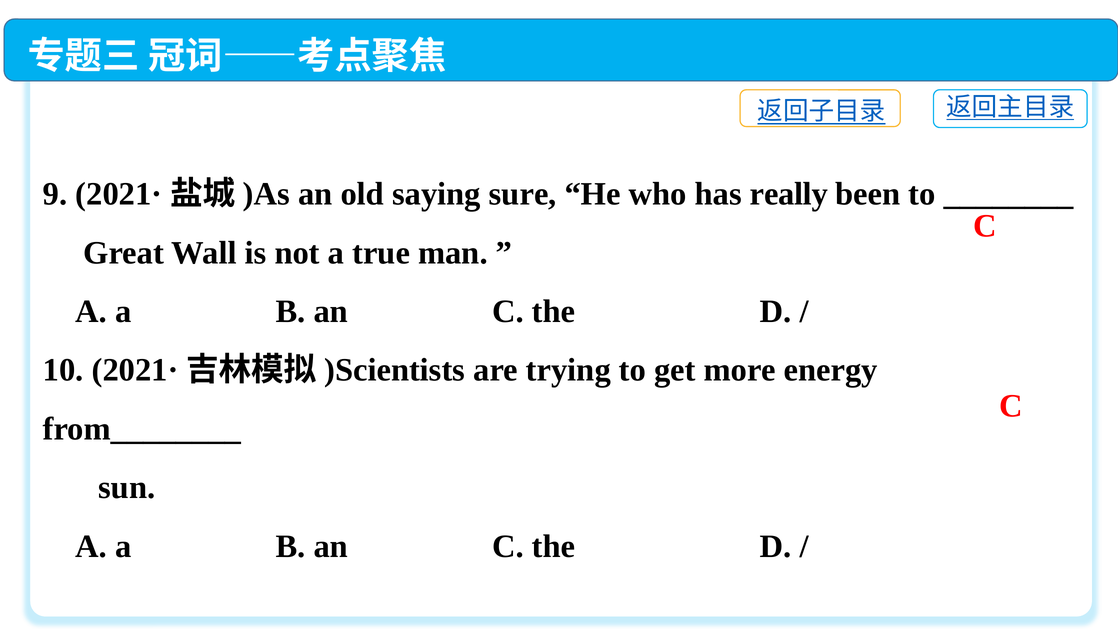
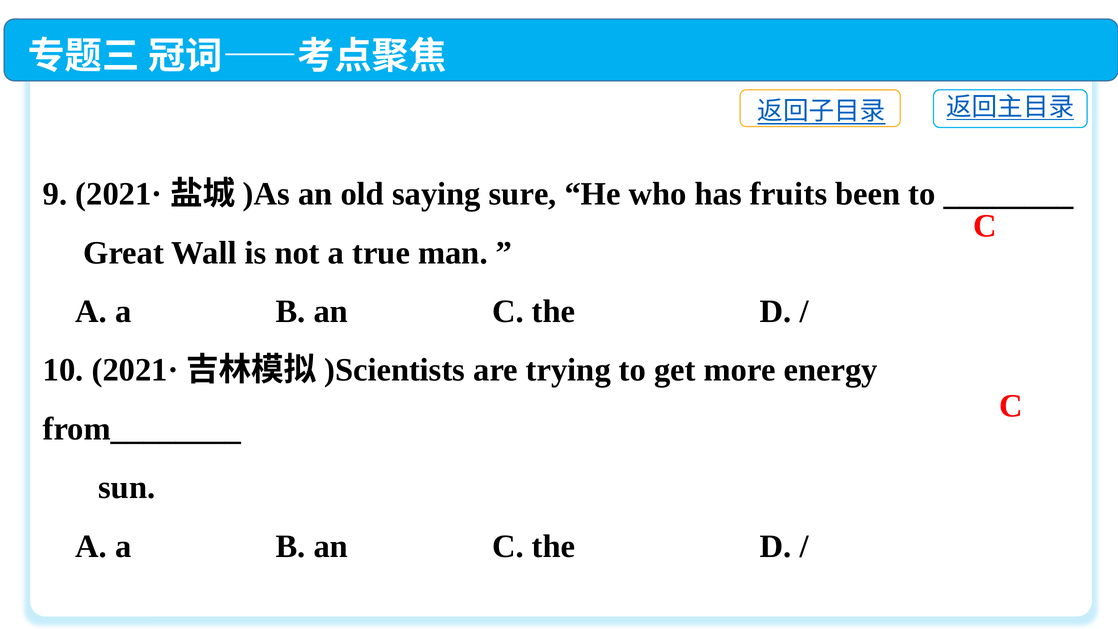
really: really -> fruits
